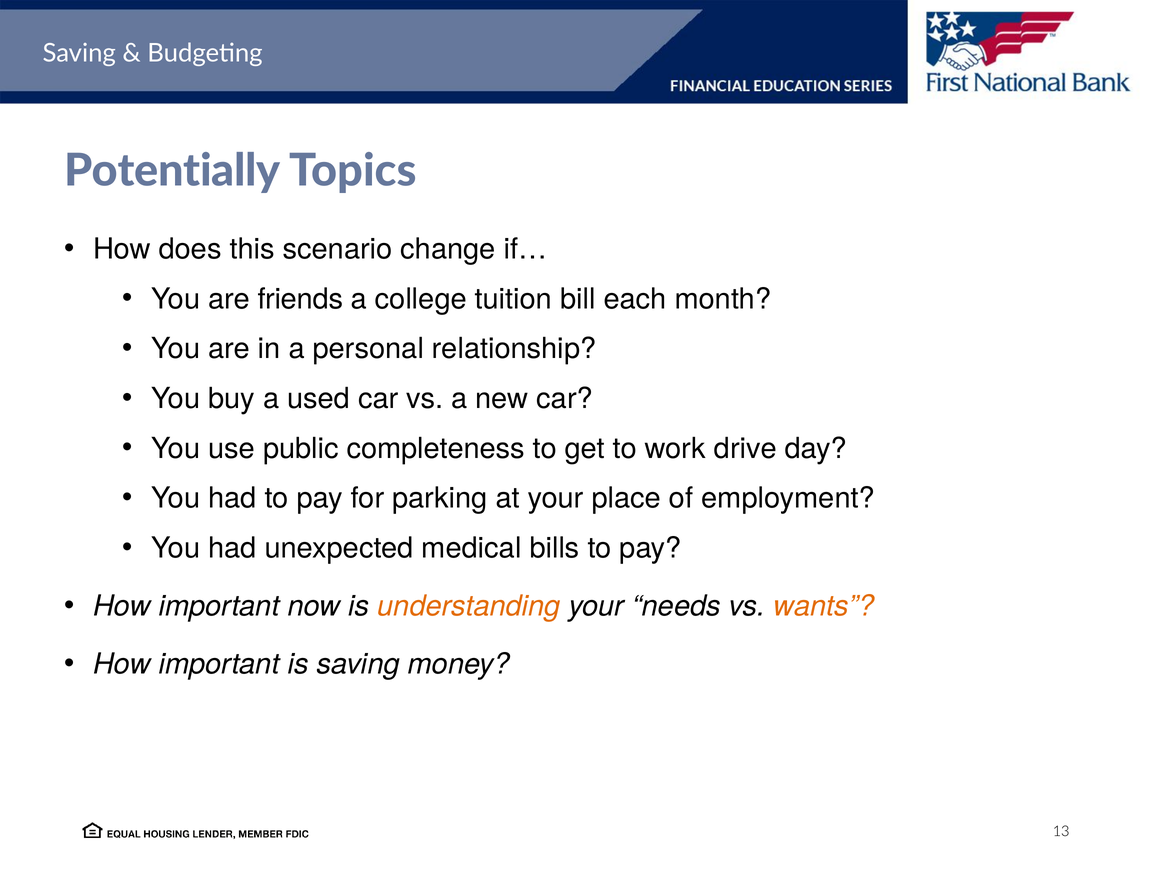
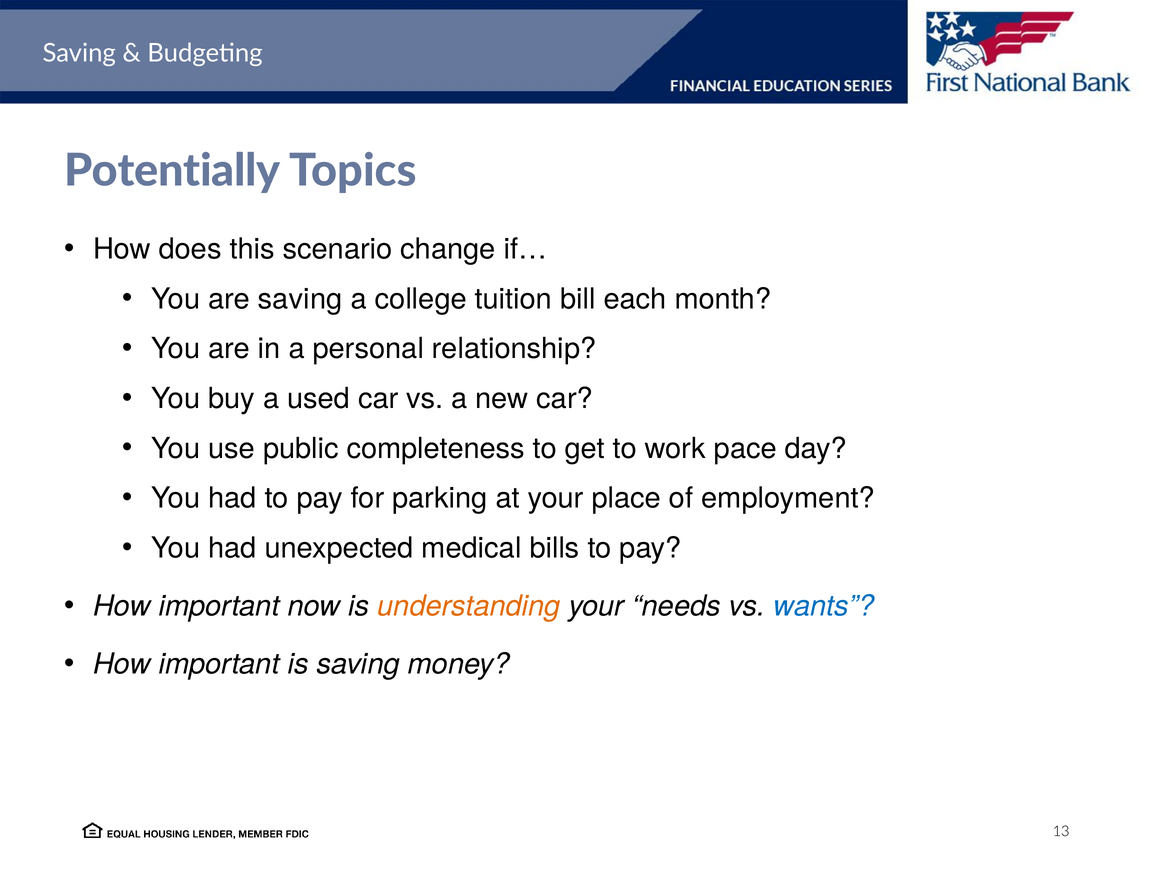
are friends: friends -> saving
drive: drive -> pace
wants colour: orange -> blue
